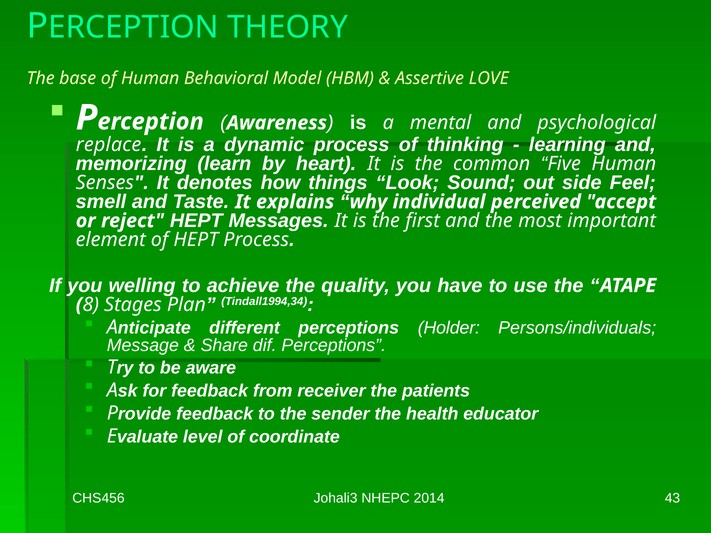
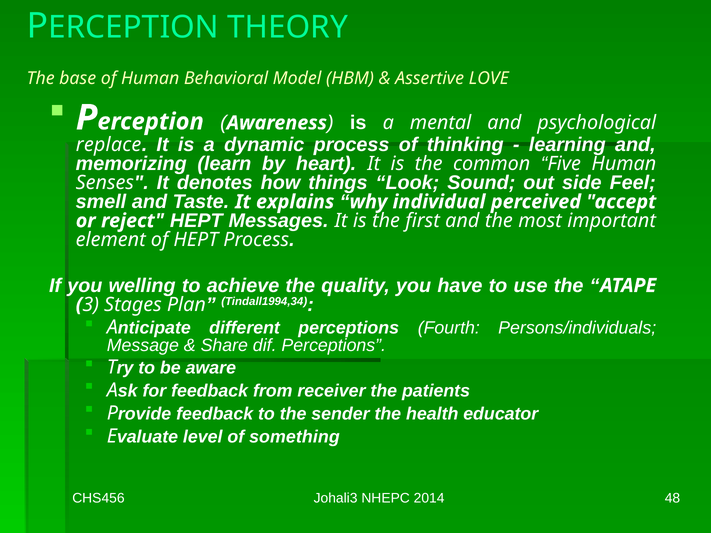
8: 8 -> 3
Holder: Holder -> Fourth
coordinate: coordinate -> something
43: 43 -> 48
